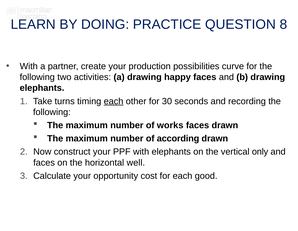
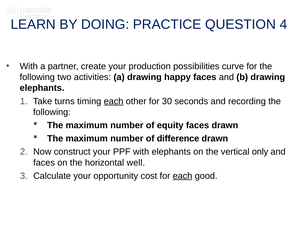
8: 8 -> 4
works: works -> equity
according: according -> difference
each at (183, 175) underline: none -> present
